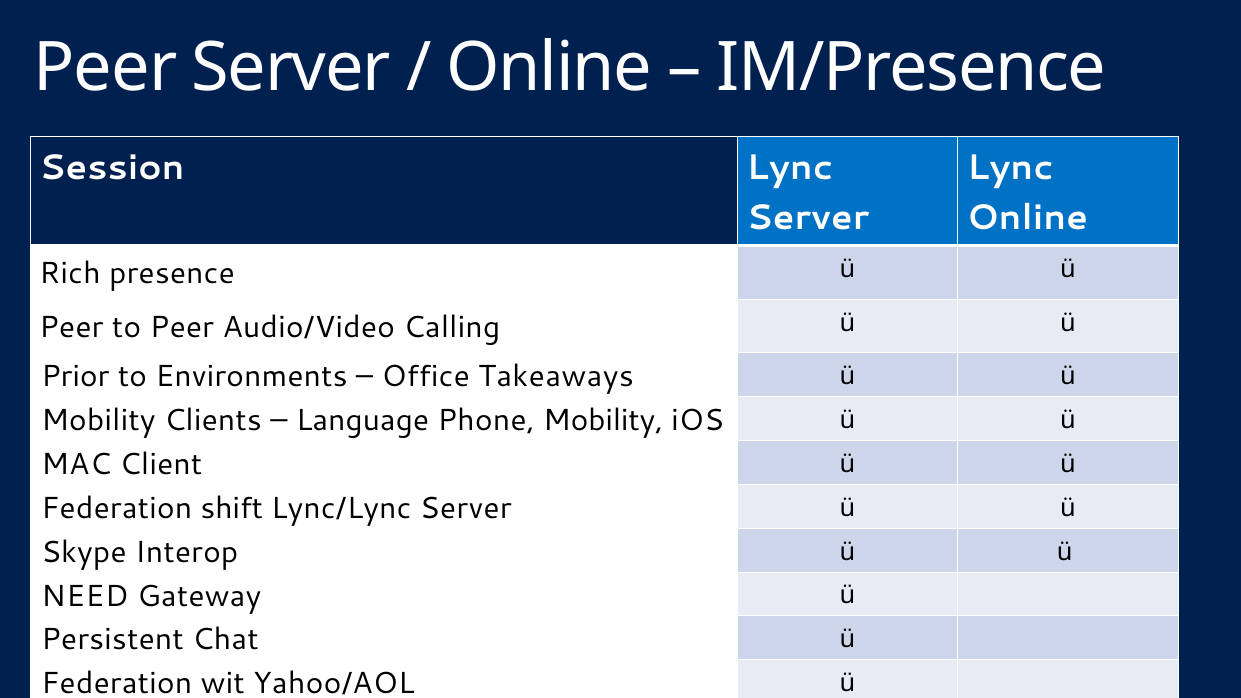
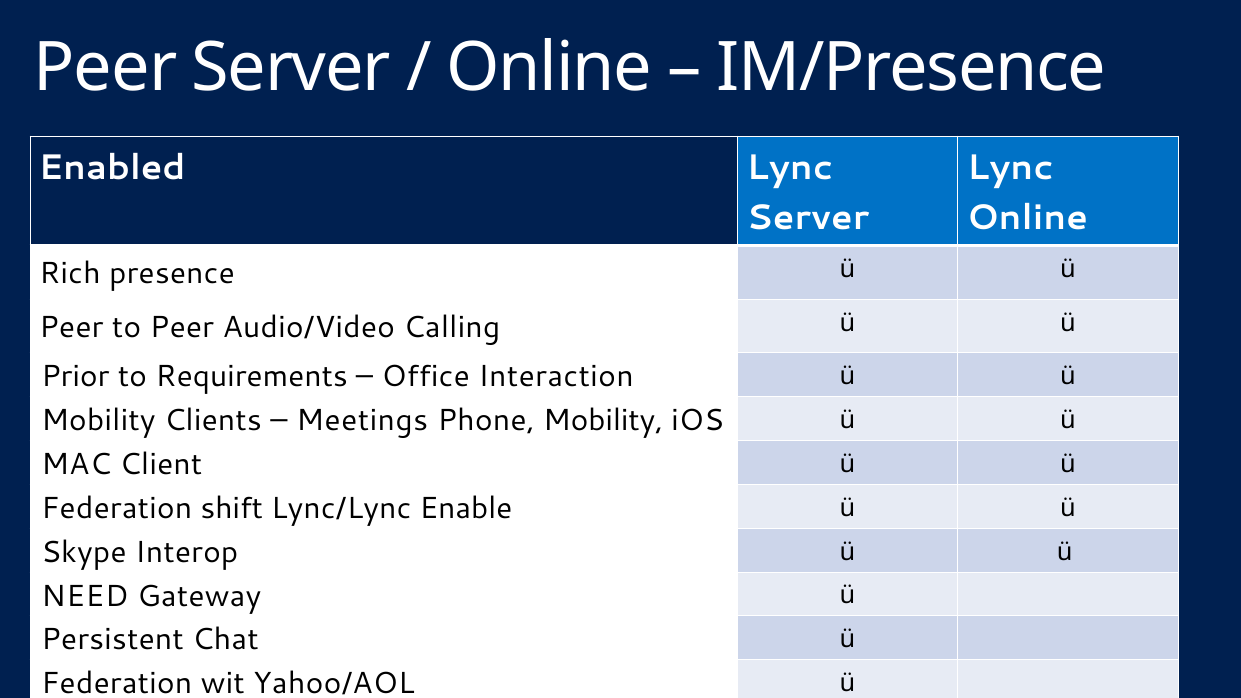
Session: Session -> Enabled
Environments: Environments -> Requirements
Takeaways: Takeaways -> Interaction
Language: Language -> Meetings
Lync/Lync Server: Server -> Enable
